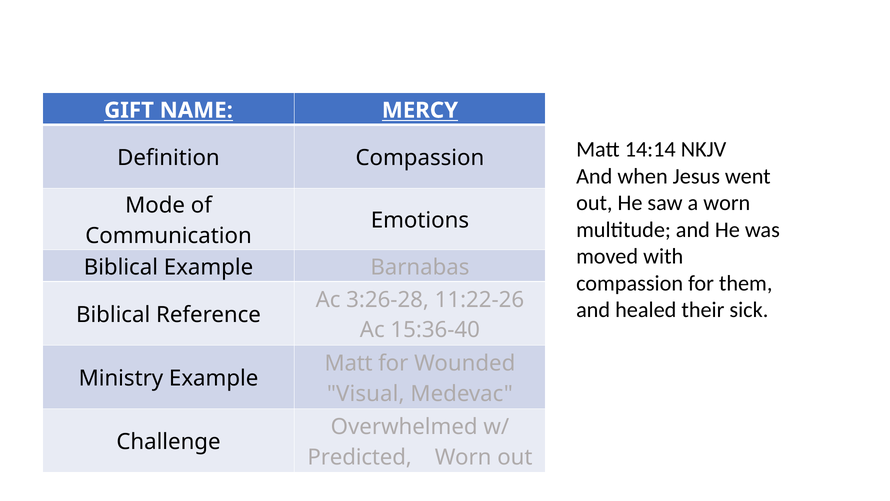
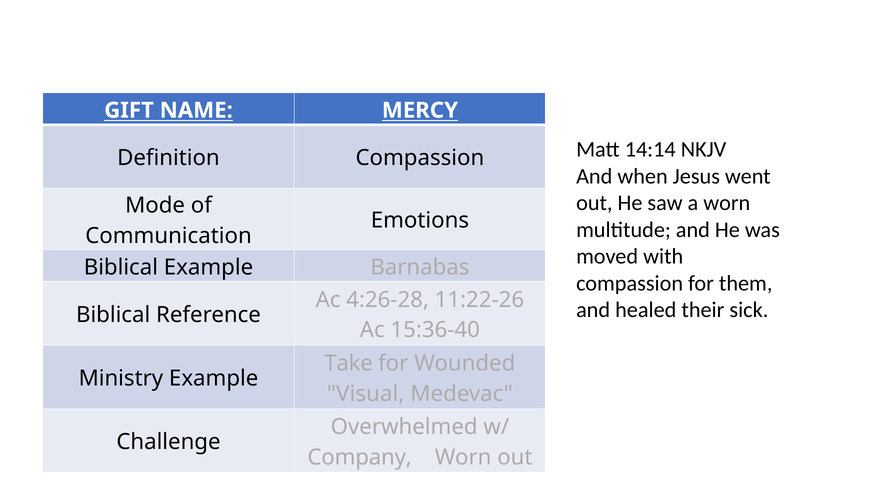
3:26-28: 3:26-28 -> 4:26-28
Matt at (349, 363): Matt -> Take
Predicted: Predicted -> Company
